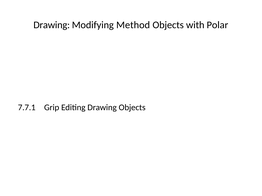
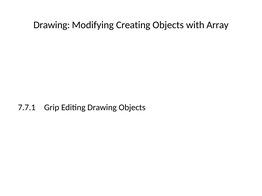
Method: Method -> Creating
Polar: Polar -> Array
